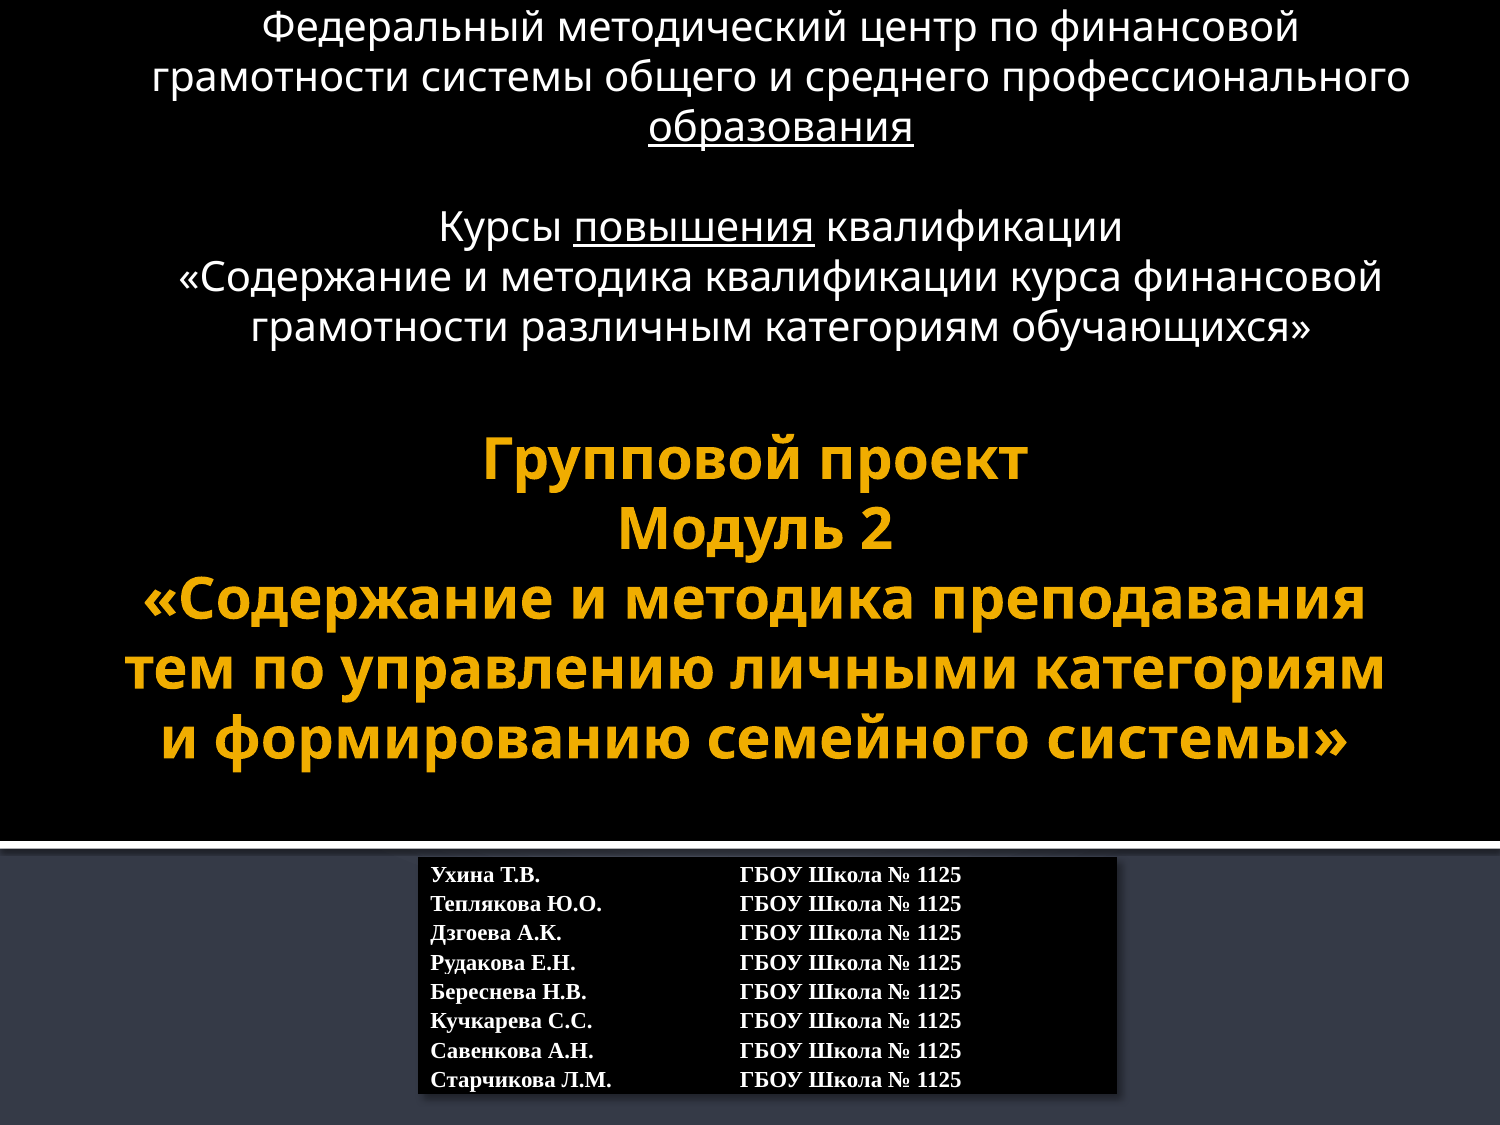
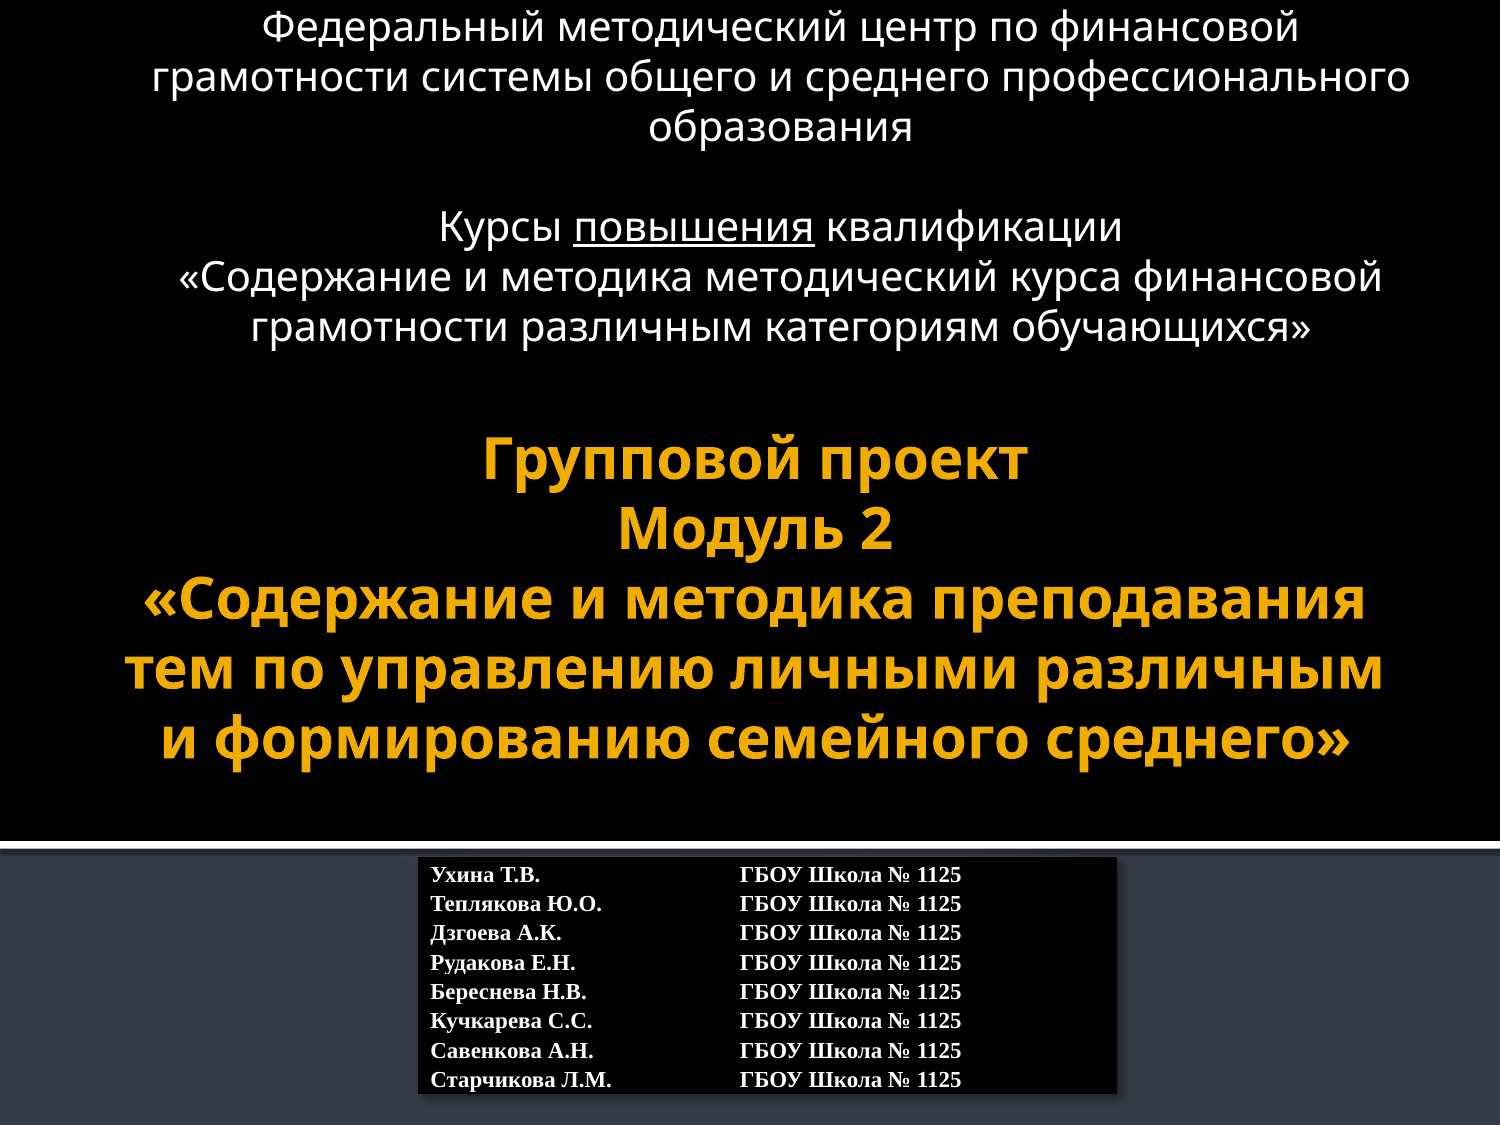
образования underline: present -> none
методика квалификации: квалификации -> методический
личными категориям: категориям -> различным
семейного системы: системы -> среднего
